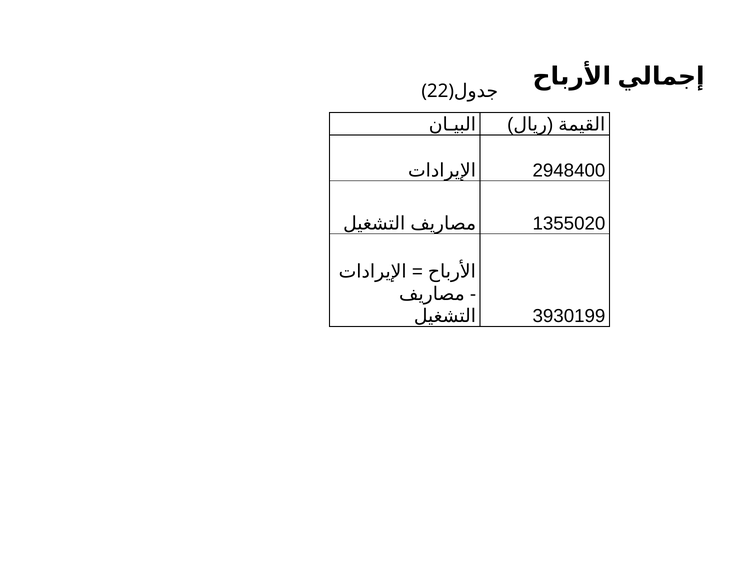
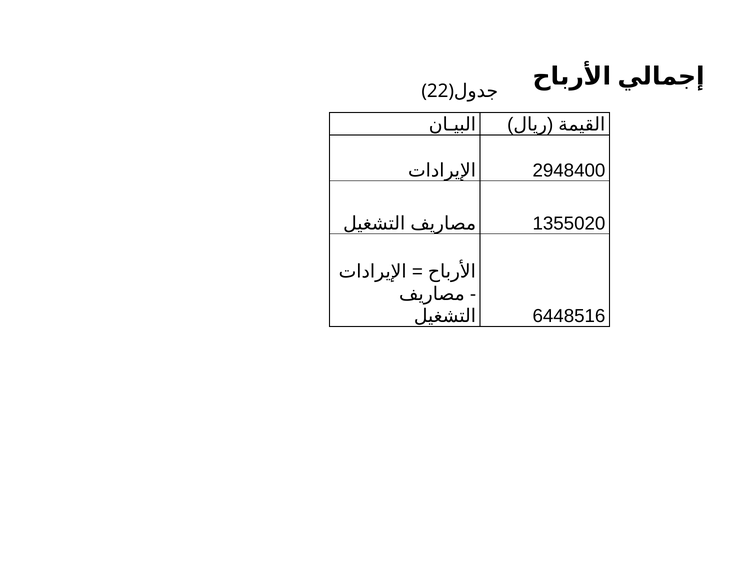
3930199: 3930199 -> 6448516
